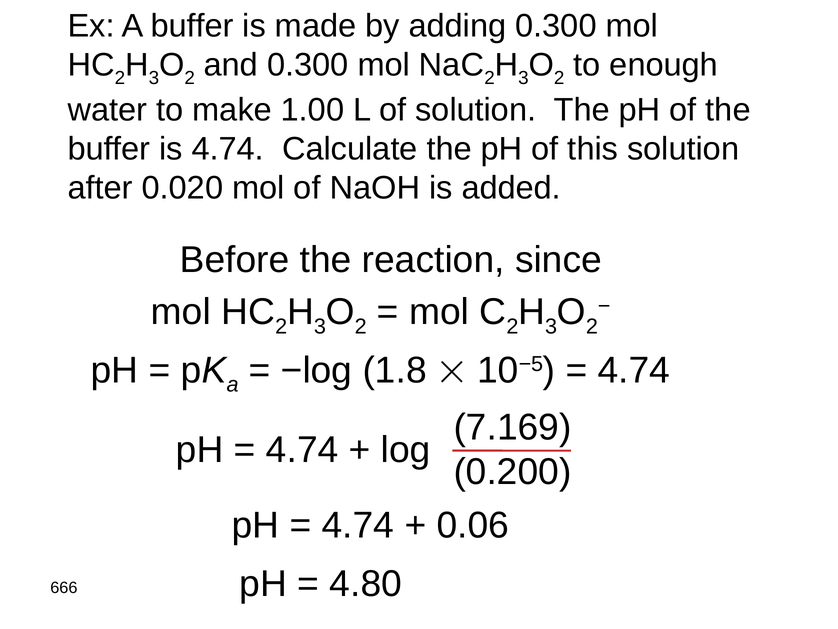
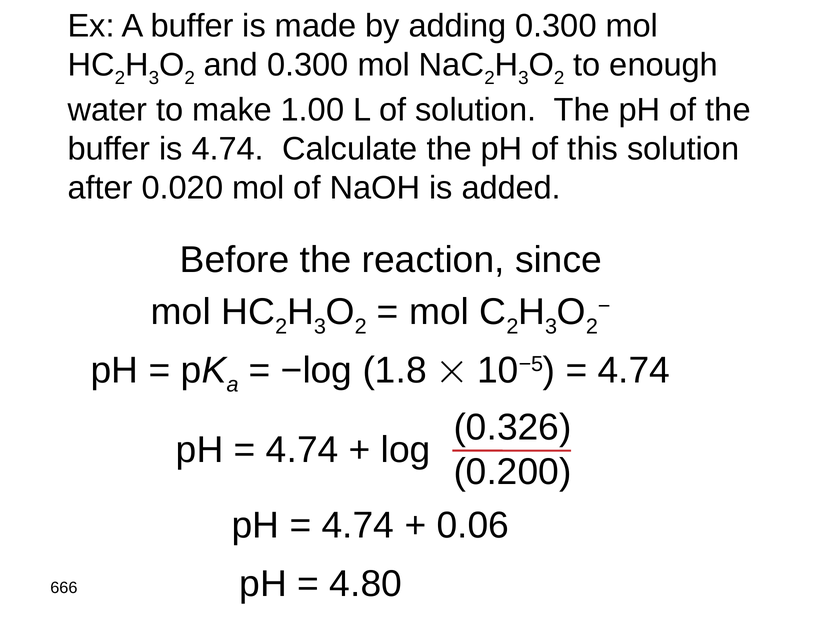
7.169: 7.169 -> 0.326
